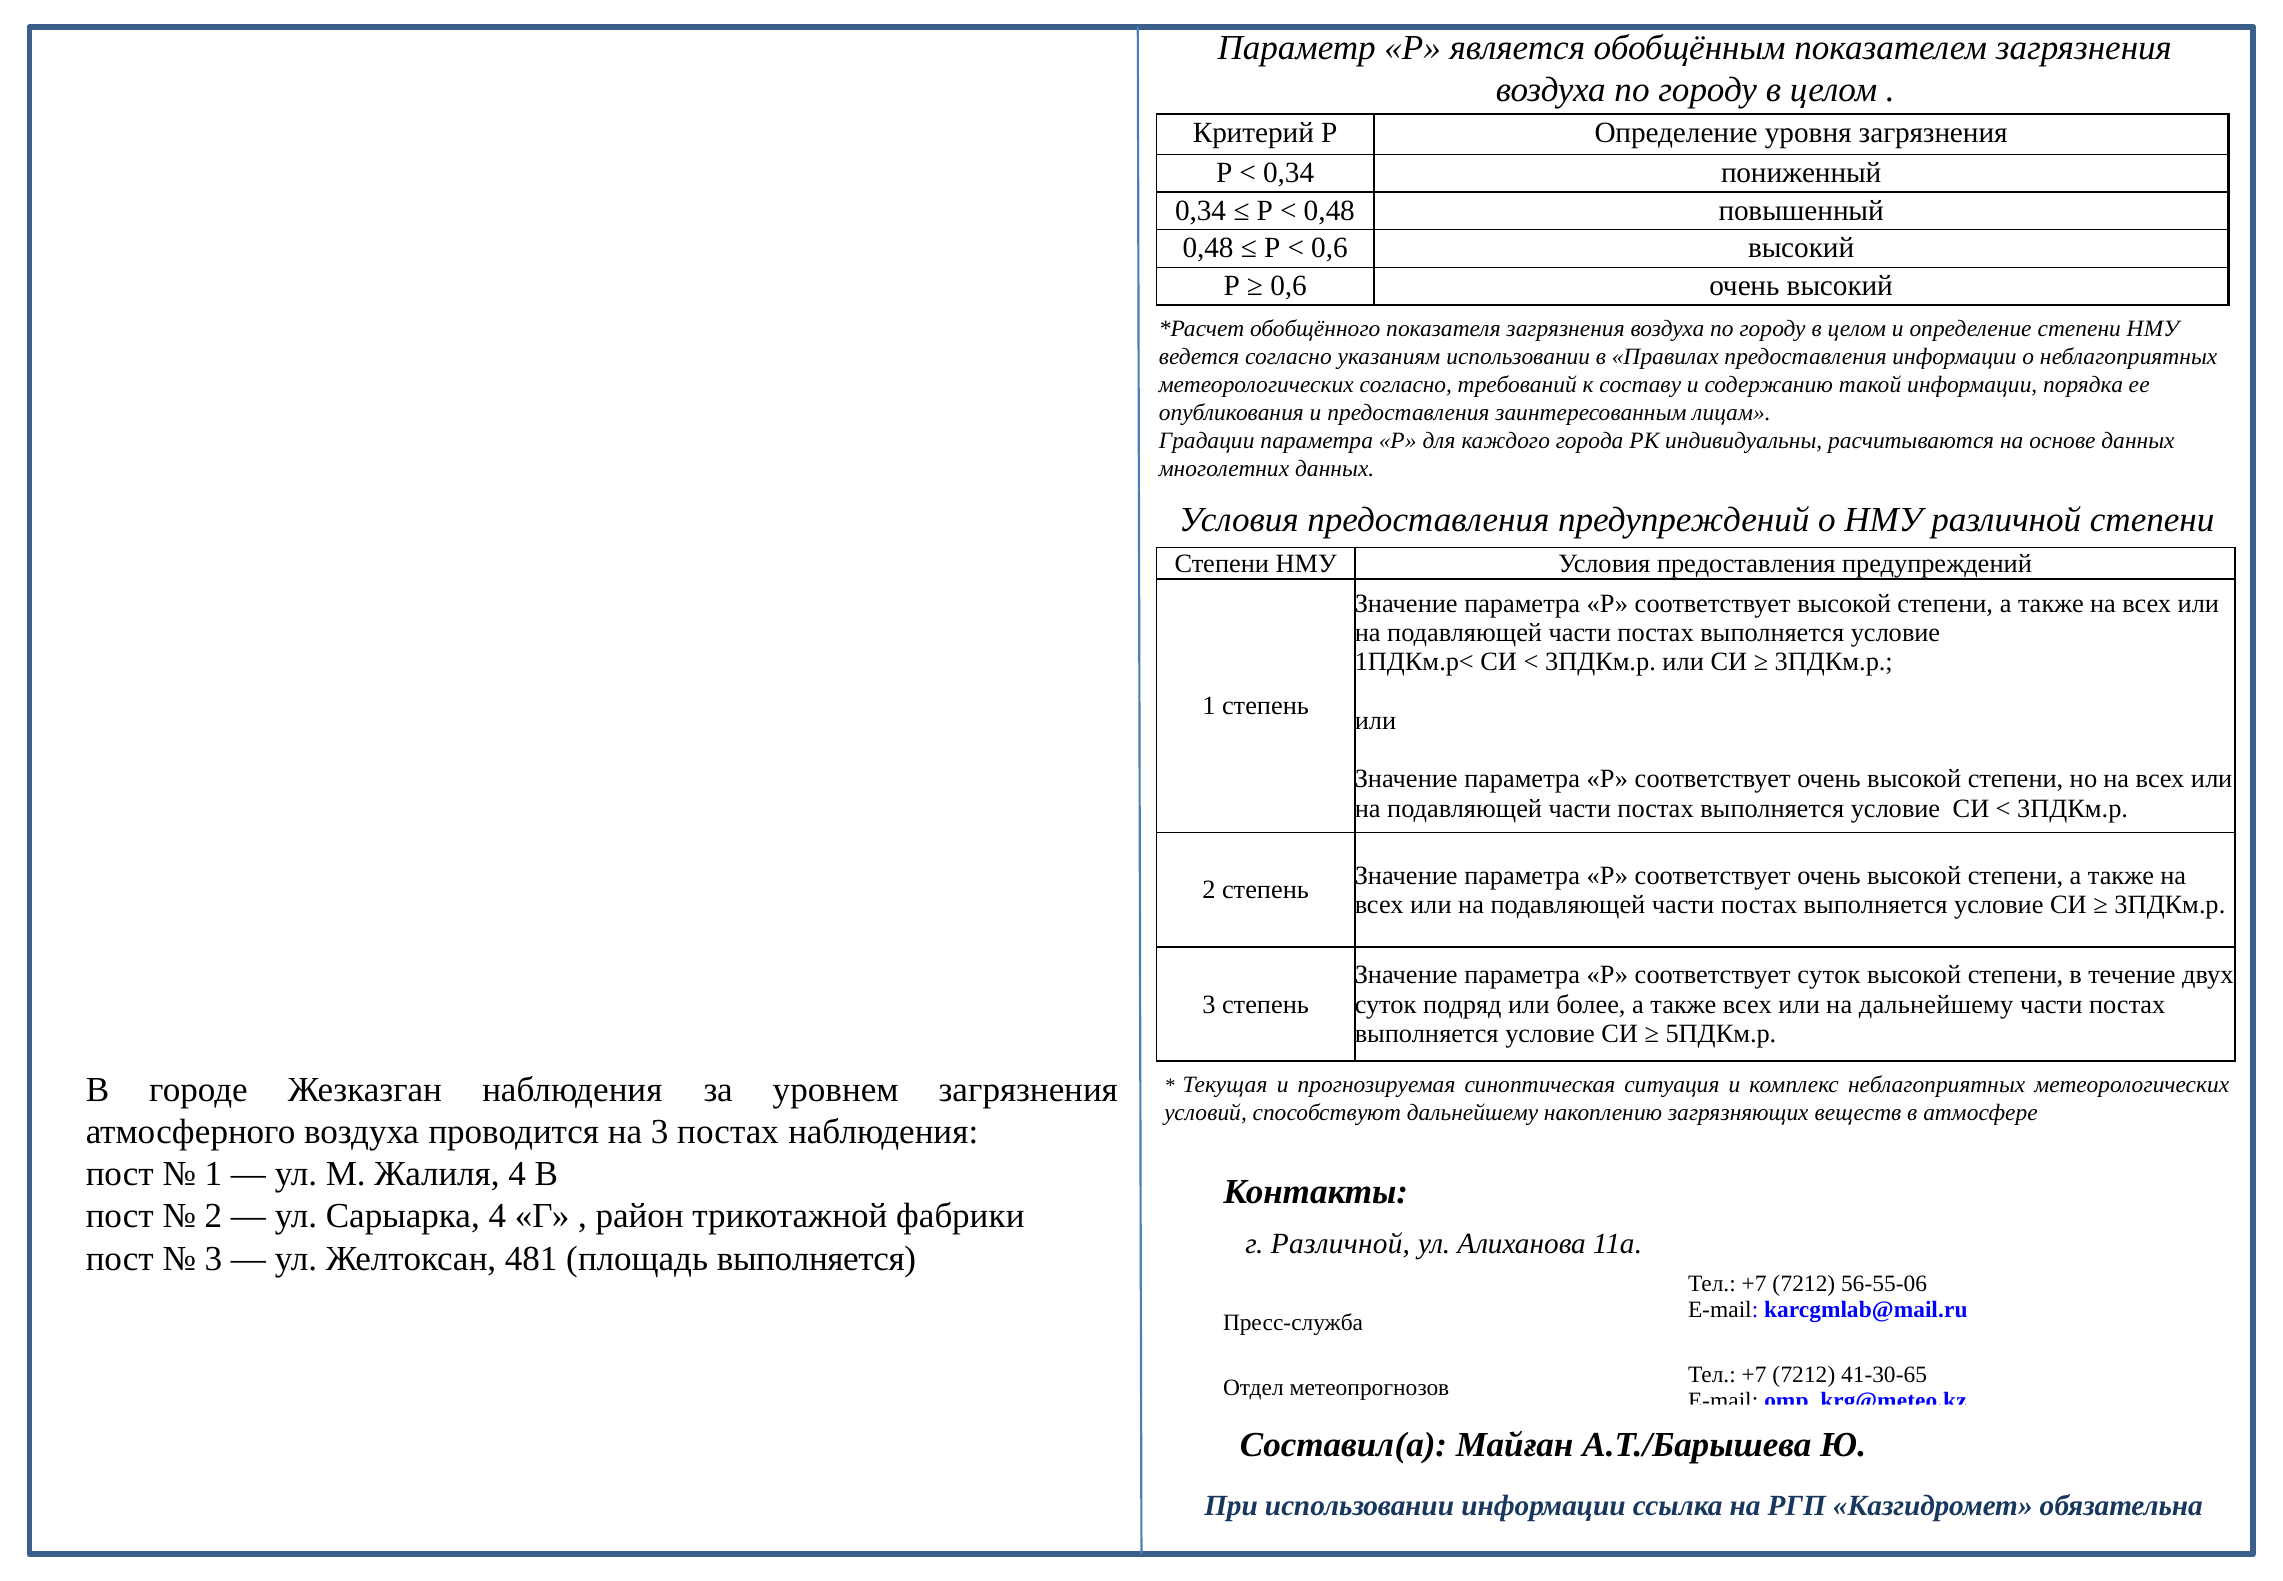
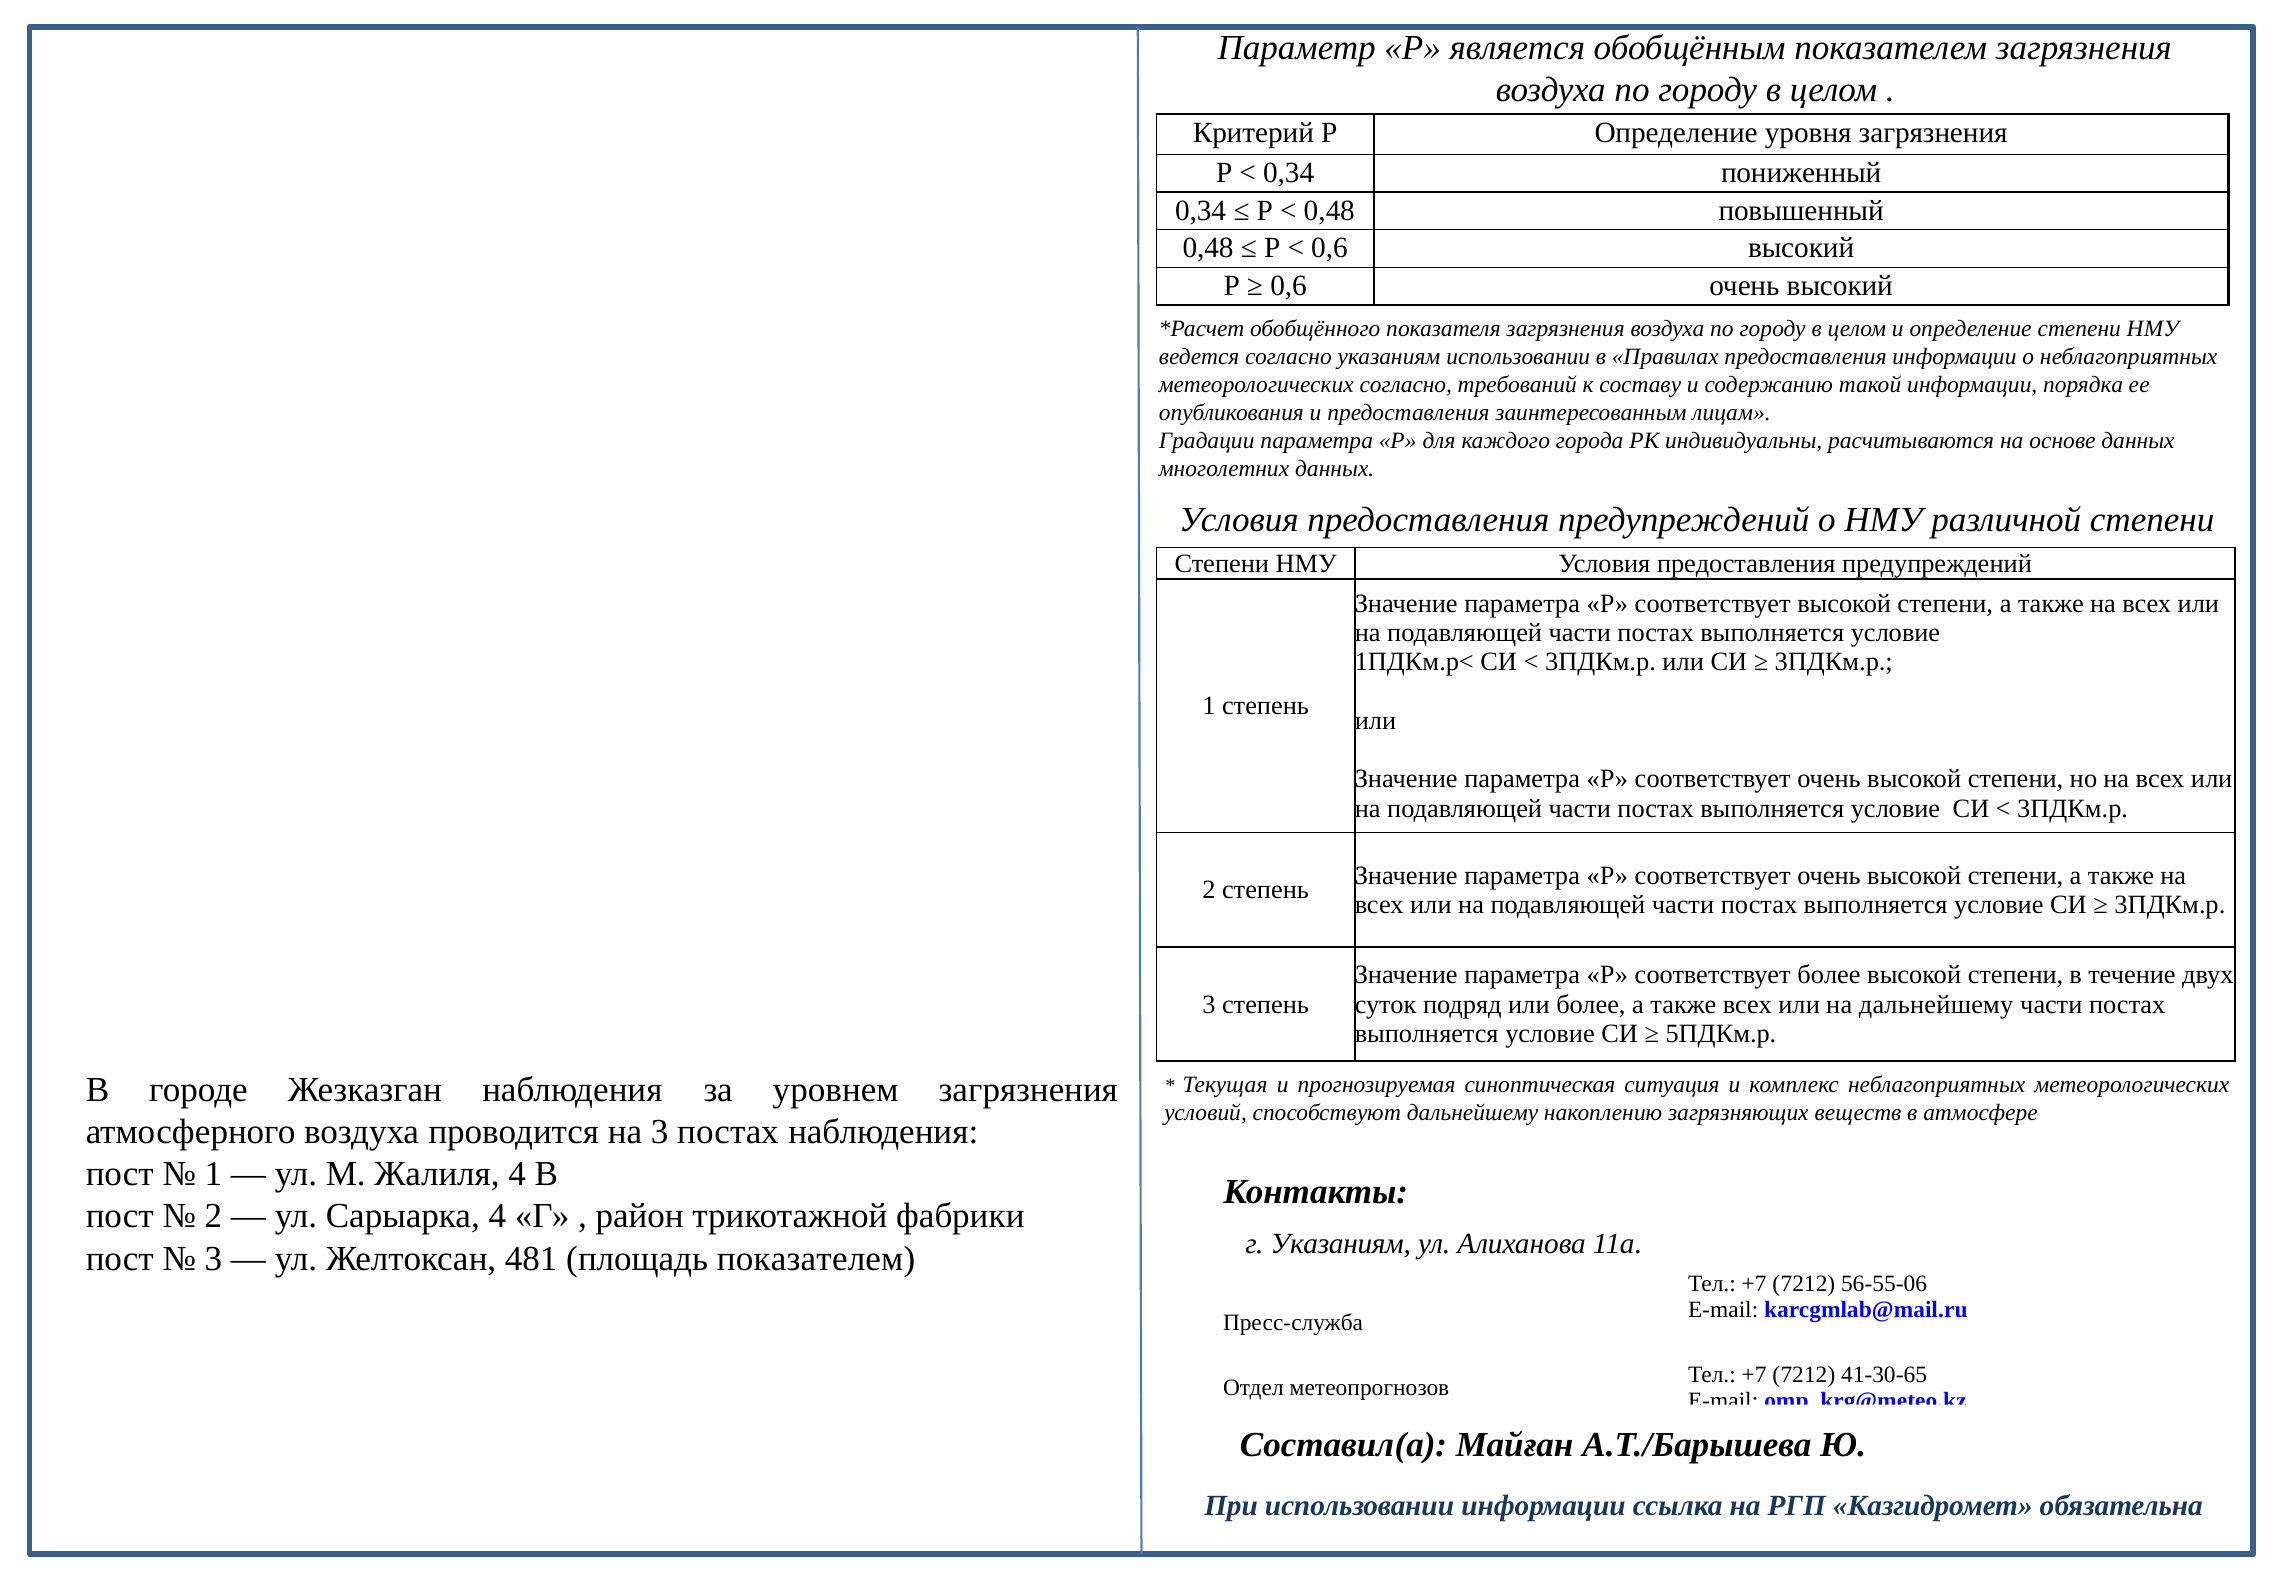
соответствует суток: суток -> более
г Различной: Различной -> Указаниям
площадь выполняется: выполняется -> показателем
